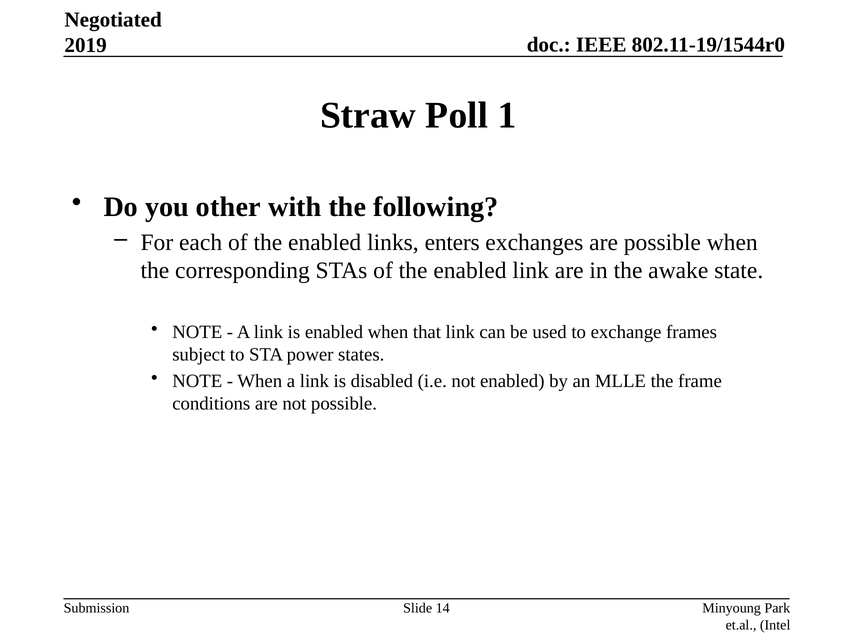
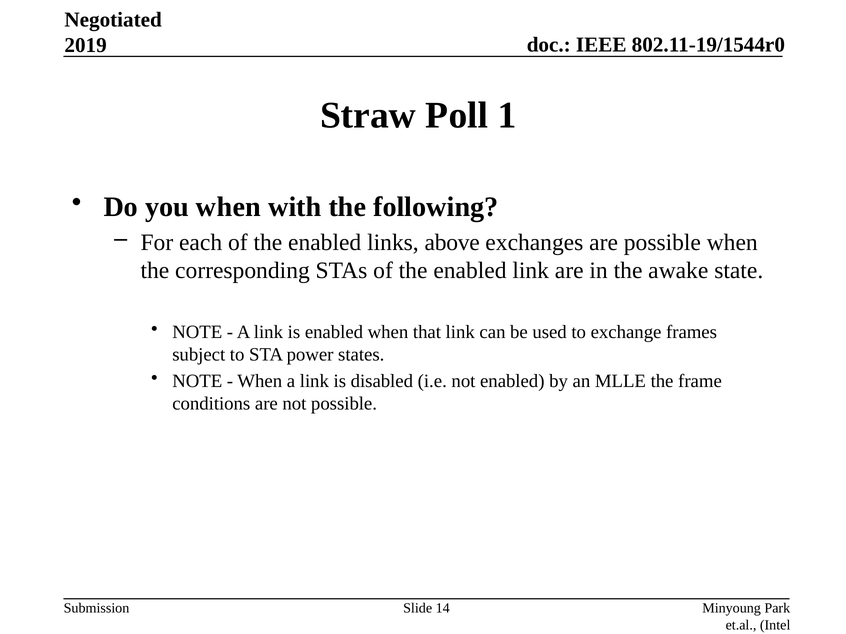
you other: other -> when
enters: enters -> above
